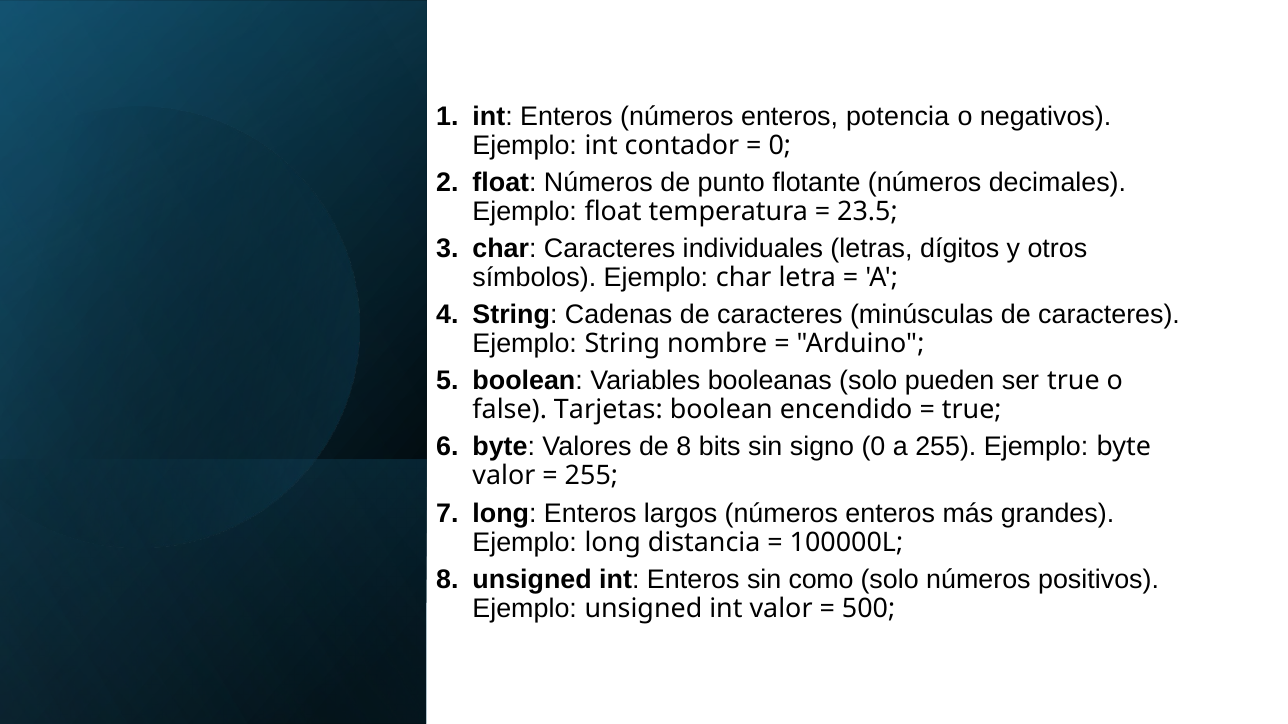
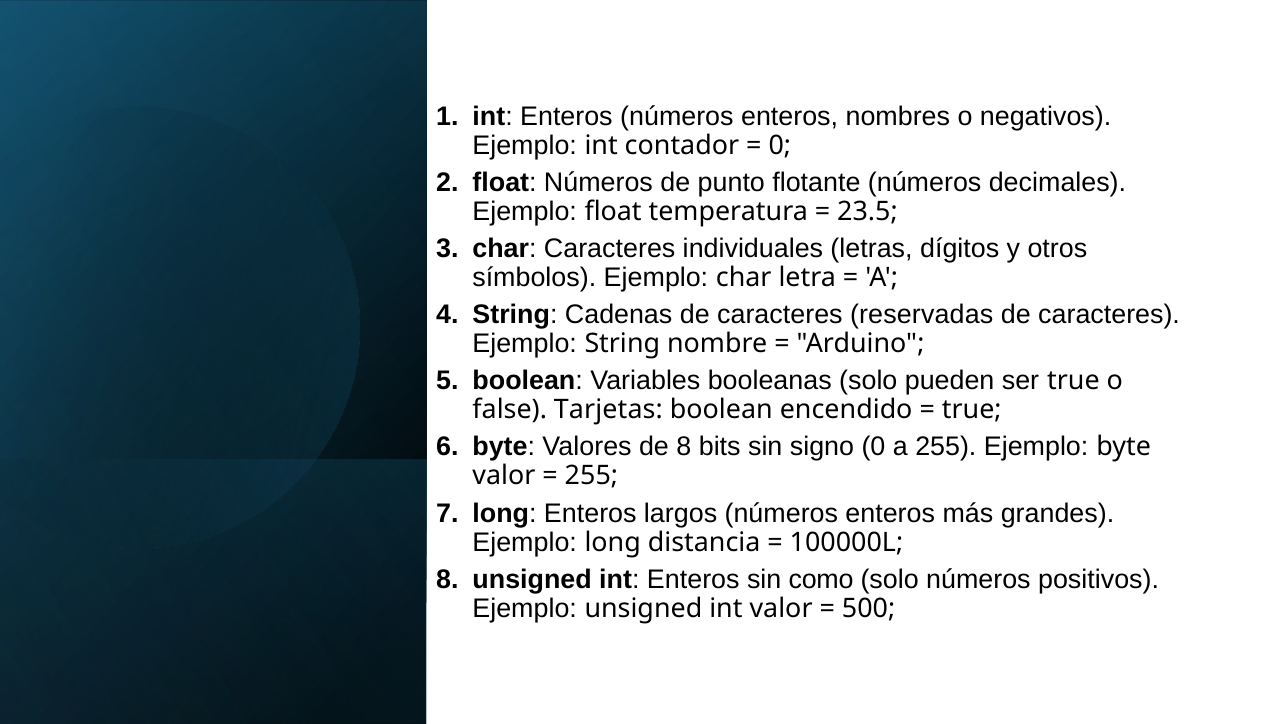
potencia: potencia -> nombres
minúsculas: minúsculas -> reservadas
